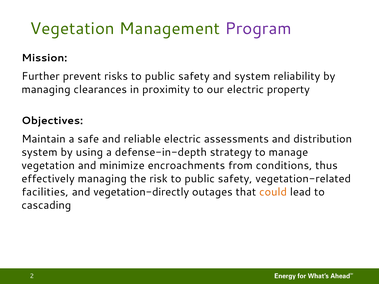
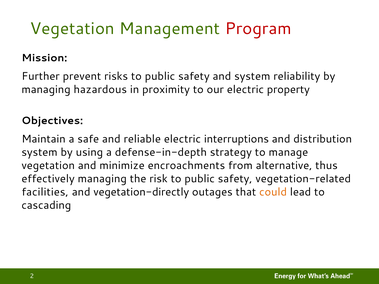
Program colour: purple -> red
clearances: clearances -> hazardous
assessments: assessments -> interruptions
conditions: conditions -> alternative
